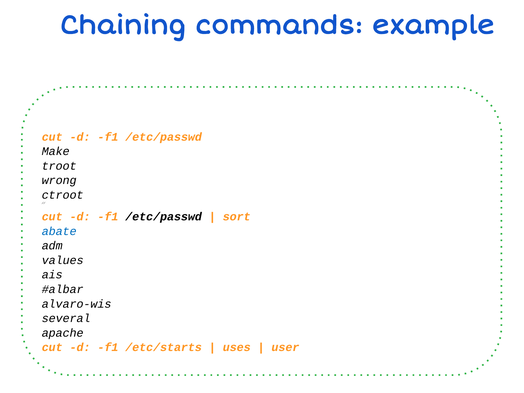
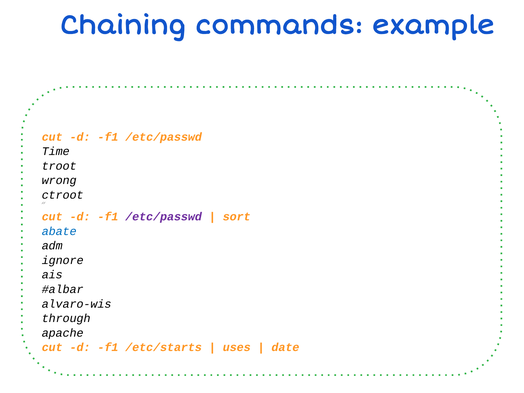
Make: Make -> Time
/etc/passwd at (164, 217) colour: black -> purple
values: values -> ignore
several: several -> through
user: user -> date
